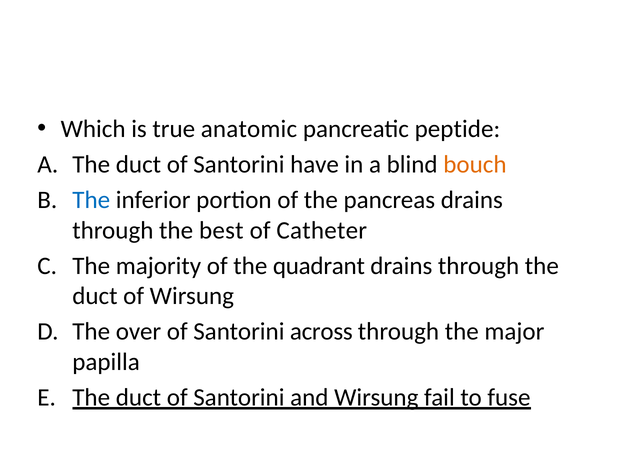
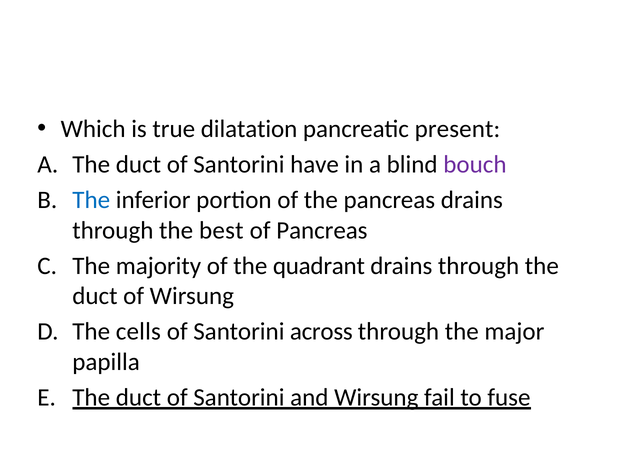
anatomic: anatomic -> dilatation
peptide: peptide -> present
bouch colour: orange -> purple
of Catheter: Catheter -> Pancreas
over: over -> cells
